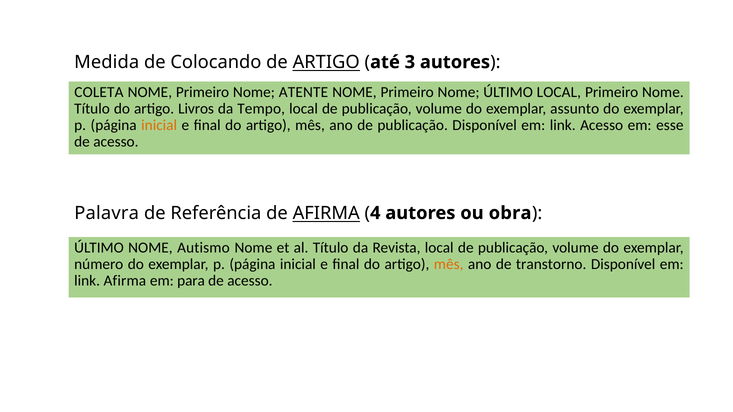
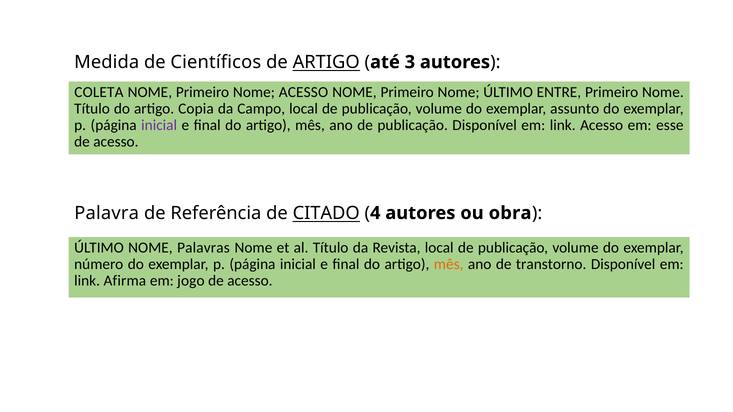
Colocando: Colocando -> Científicos
Nome ATENTE: ATENTE -> ACESSO
ÚLTIMO LOCAL: LOCAL -> ENTRE
Livros: Livros -> Copia
Tempo: Tempo -> Campo
inicial at (159, 126) colour: orange -> purple
de AFIRMA: AFIRMA -> CITADO
Autismo: Autismo -> Palavras
para: para -> jogo
